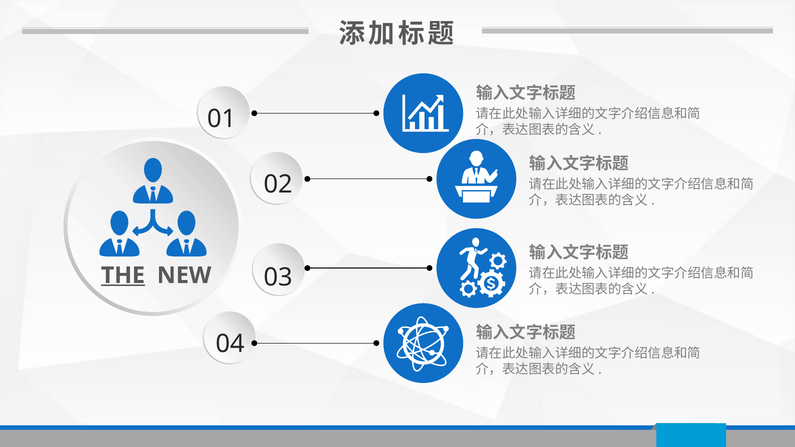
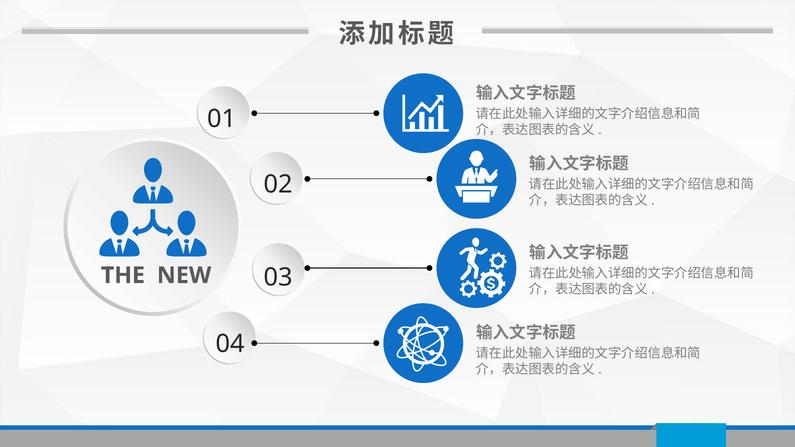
THE underline: present -> none
